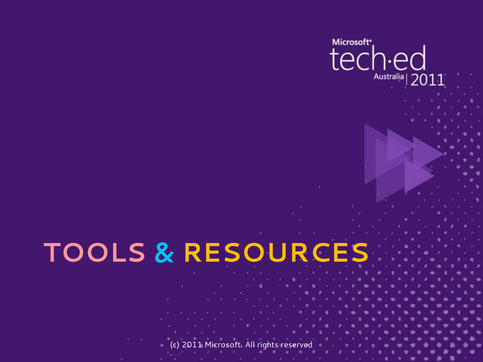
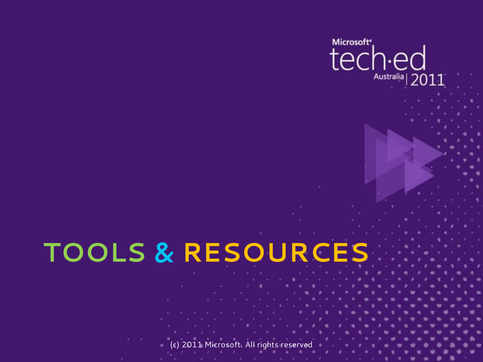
TOOLS colour: pink -> light green
